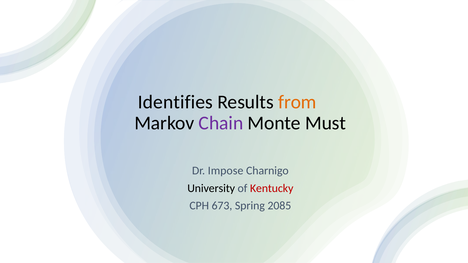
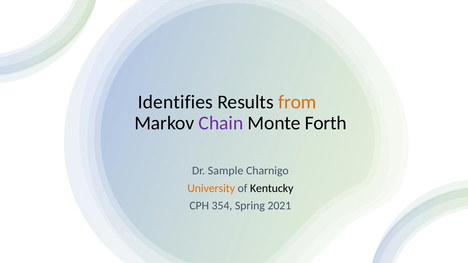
Must: Must -> Forth
Impose: Impose -> Sample
University colour: black -> orange
Kentucky colour: red -> black
673: 673 -> 354
2085: 2085 -> 2021
